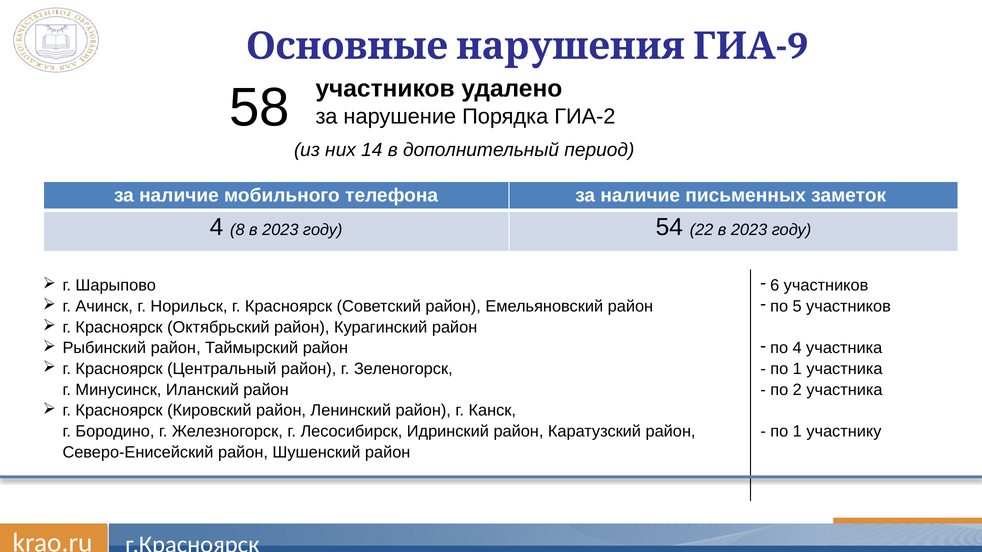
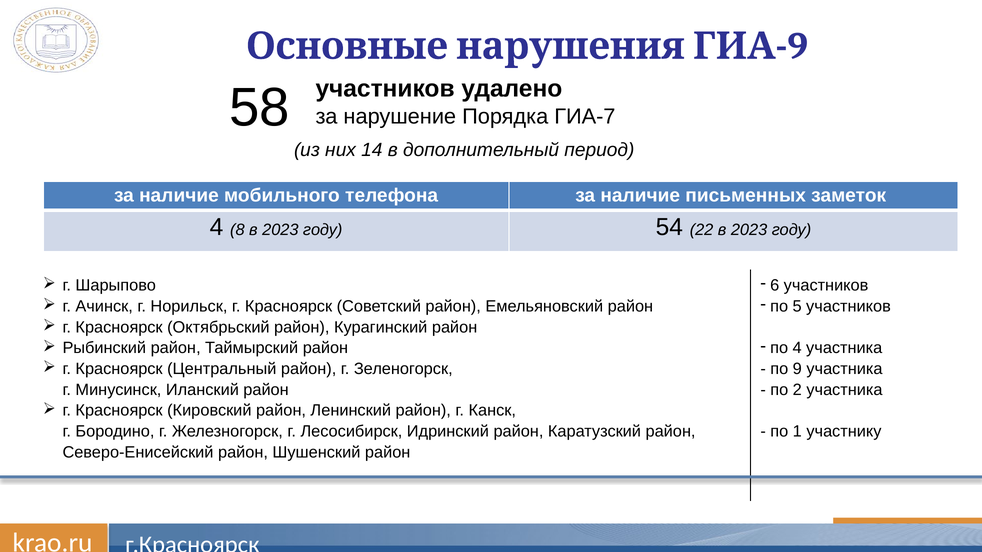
ГИА-2: ГИА-2 -> ГИА-7
1 at (797, 369): 1 -> 9
